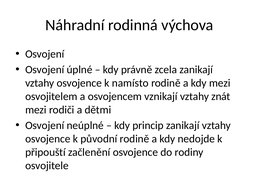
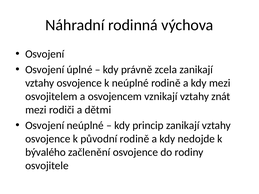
k namísto: namísto -> neúplné
připouští: připouští -> bývalého
